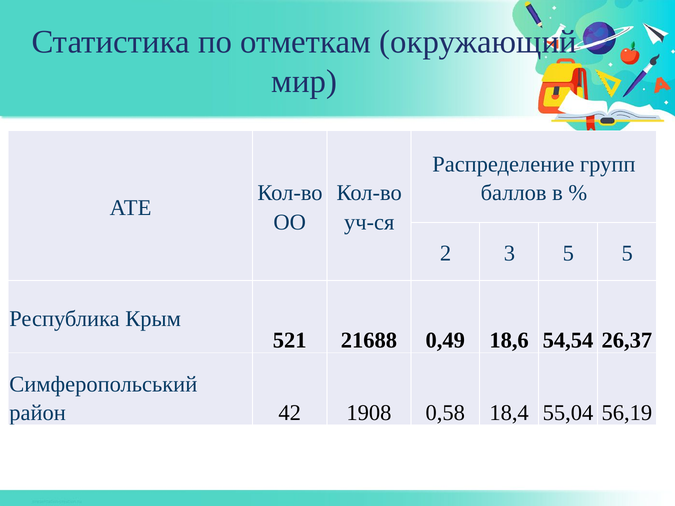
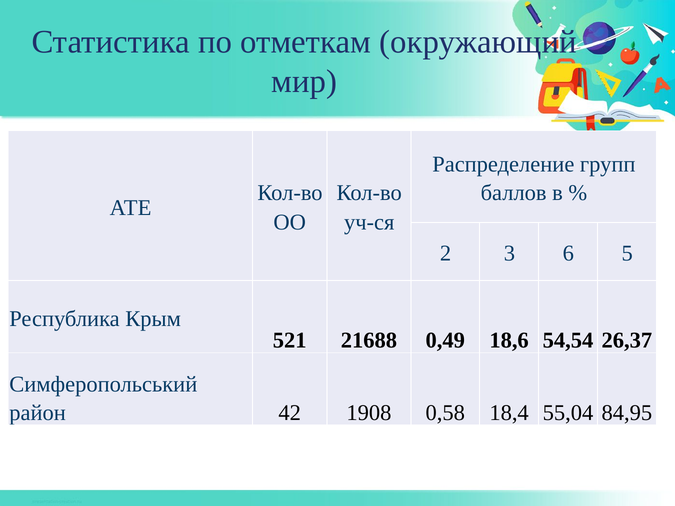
3 5: 5 -> 6
56,19: 56,19 -> 84,95
